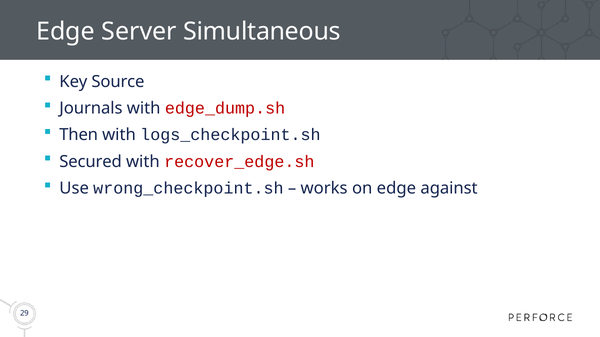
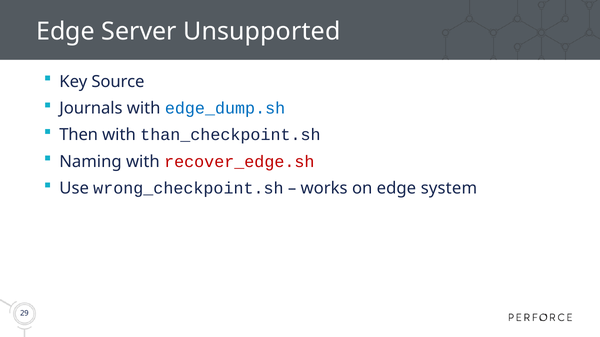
Simultaneous: Simultaneous -> Unsupported
edge_dump.sh colour: red -> blue
logs_checkpoint.sh: logs_checkpoint.sh -> than_checkpoint.sh
Secured: Secured -> Naming
against: against -> system
